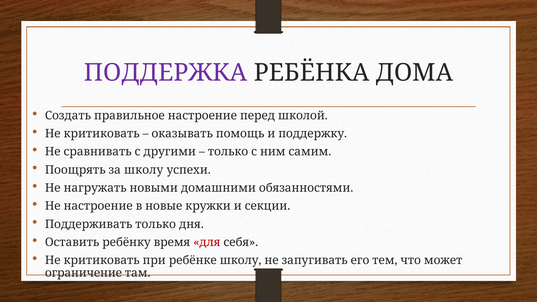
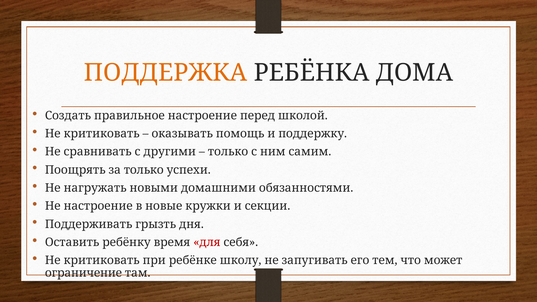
ПОДДЕРЖКА colour: purple -> orange
за школу: школу -> только
Поддерживать только: только -> грызть
